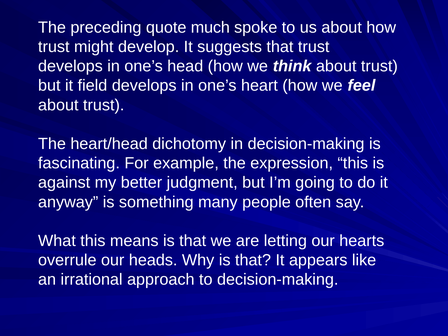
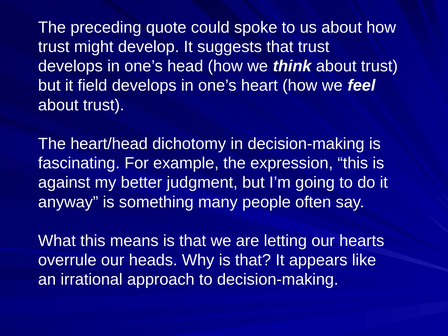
much: much -> could
